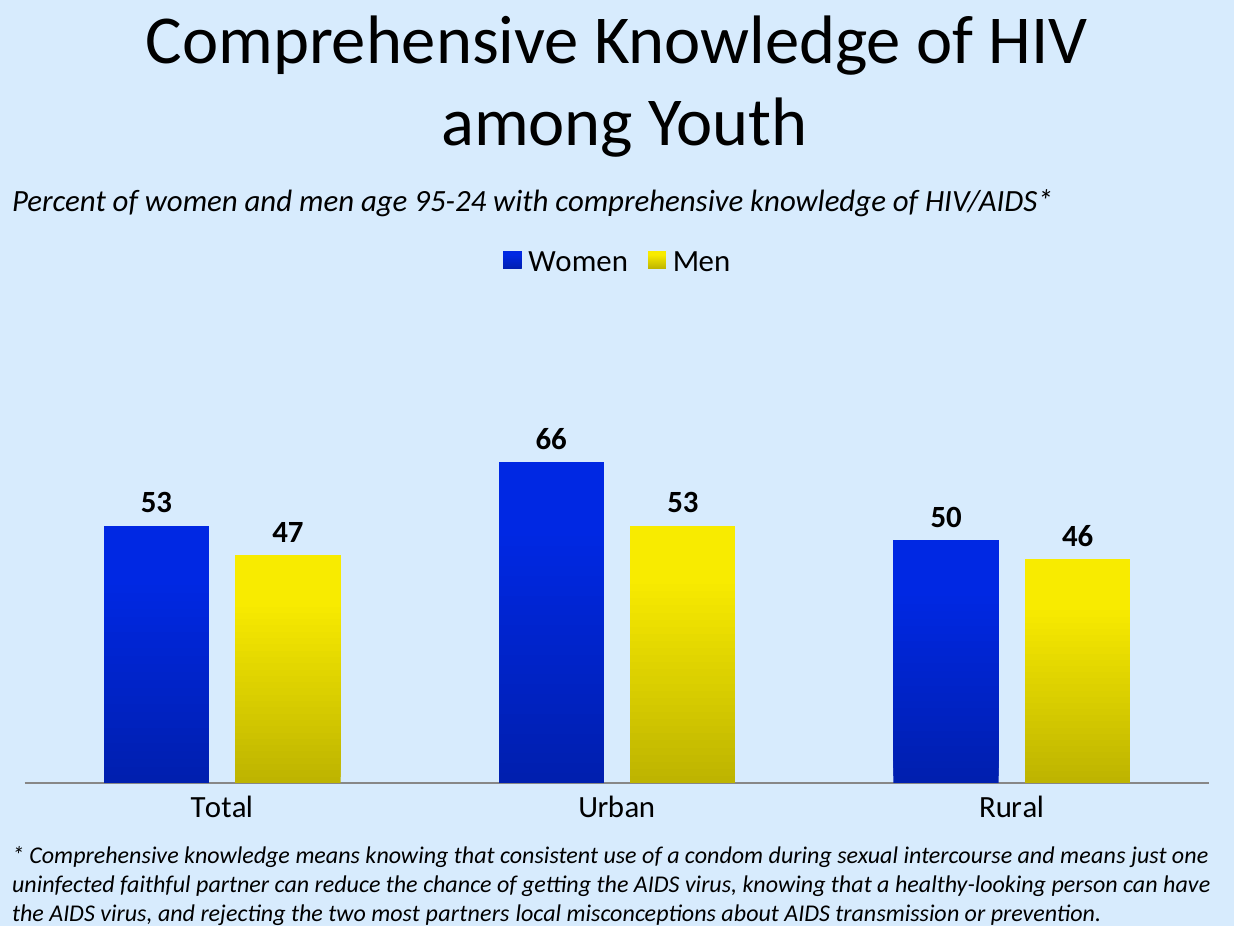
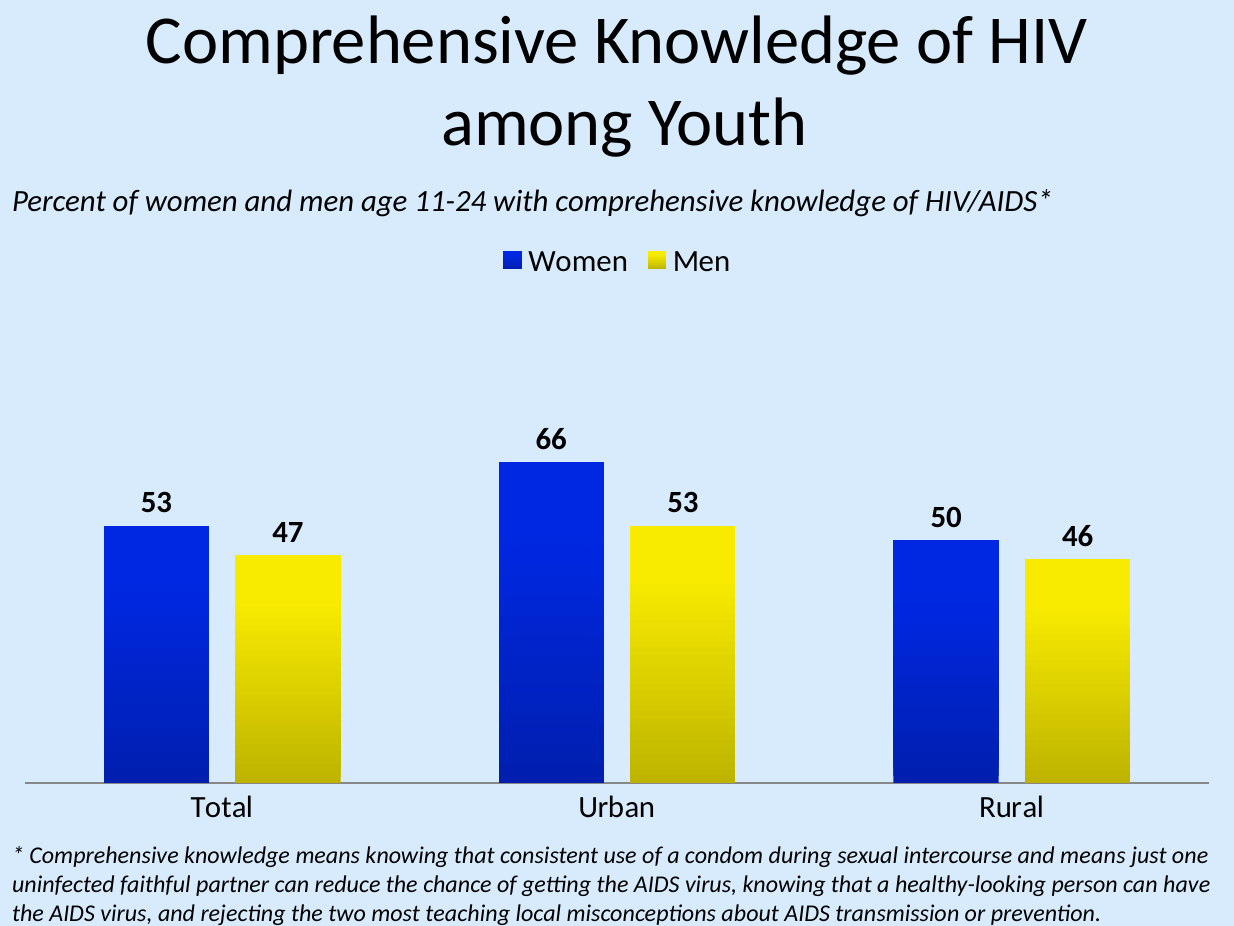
95-24: 95-24 -> 11-24
partners: partners -> teaching
